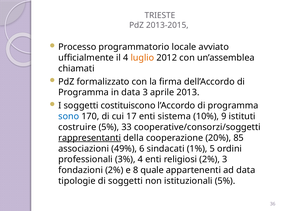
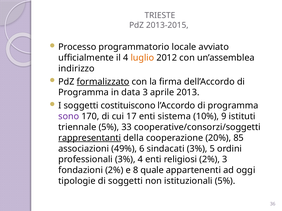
chiamati: chiamati -> indirizzo
formalizzato underline: none -> present
sono colour: blue -> purple
costruire: costruire -> triennale
sindacati 1%: 1% -> 3%
ad data: data -> oggi
